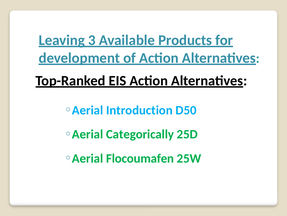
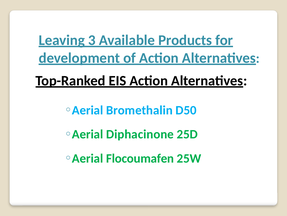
Introduction: Introduction -> Bromethalin
Categorically: Categorically -> Diphacinone
